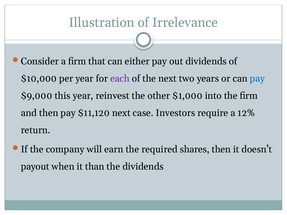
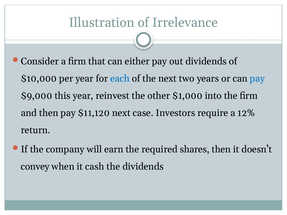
each colour: purple -> blue
payout: payout -> convey
than: than -> cash
